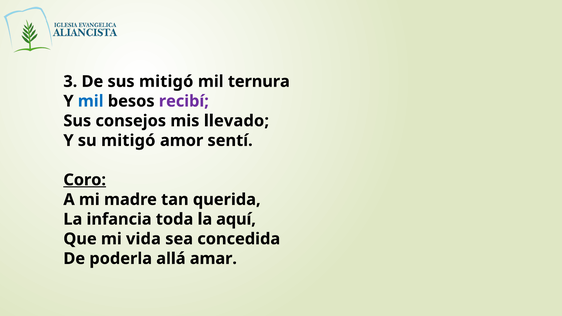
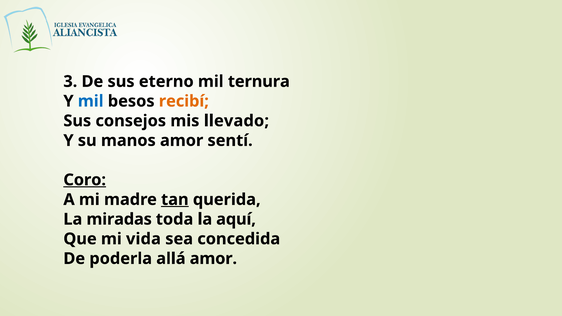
sus mitigó: mitigó -> eterno
recibí colour: purple -> orange
su mitigó: mitigó -> manos
tan underline: none -> present
infancia: infancia -> miradas
allá amar: amar -> amor
